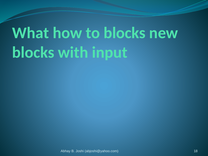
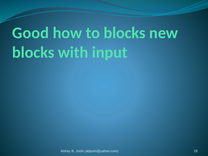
What: What -> Good
